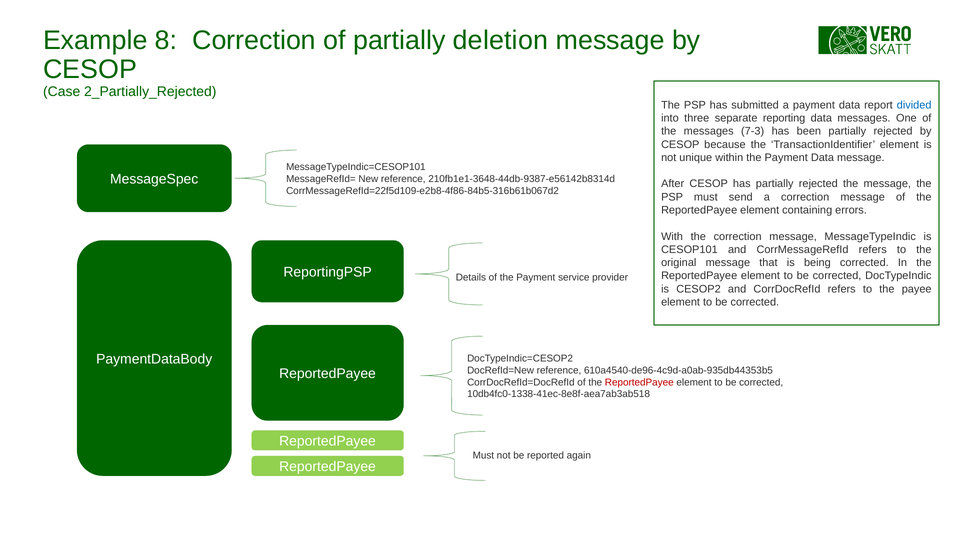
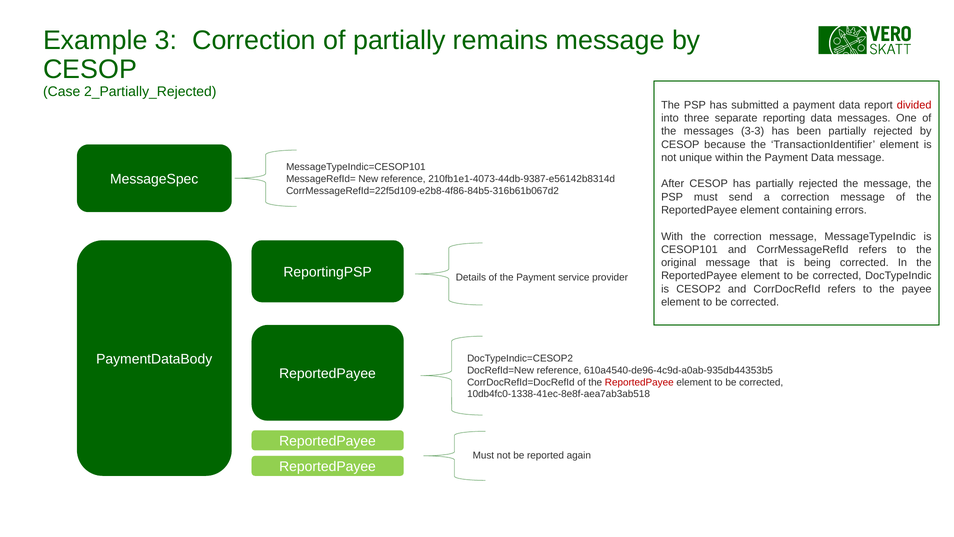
8: 8 -> 3
deletion: deletion -> remains
divided colour: blue -> red
7-3: 7-3 -> 3-3
210fb1e1-3648-44db-9387-e56142b8314d: 210fb1e1-3648-44db-9387-e56142b8314d -> 210fb1e1-4073-44db-9387-e56142b8314d
